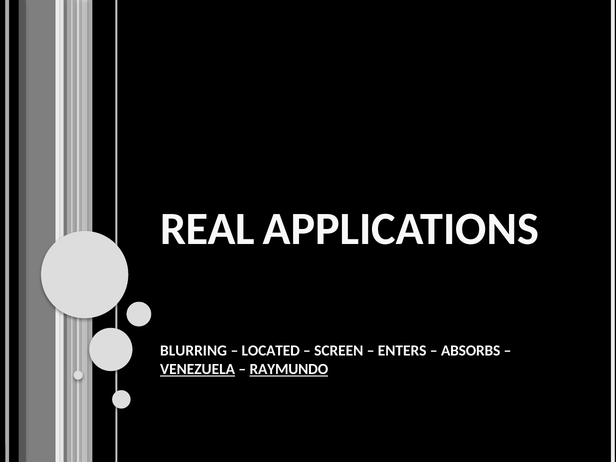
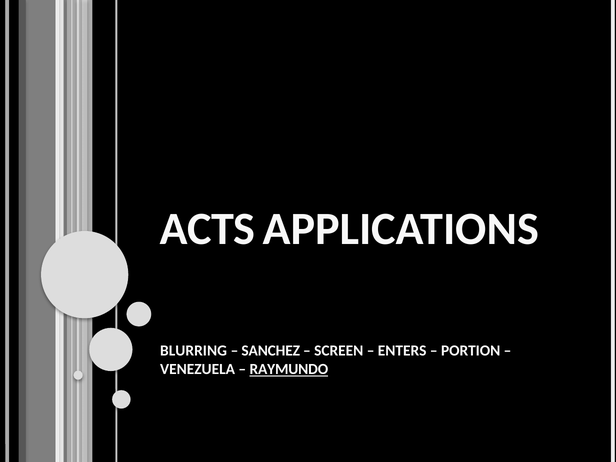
REAL: REAL -> ACTS
LOCATED: LOCATED -> SANCHEZ
ABSORBS: ABSORBS -> PORTION
VENEZUELA underline: present -> none
